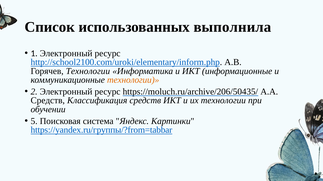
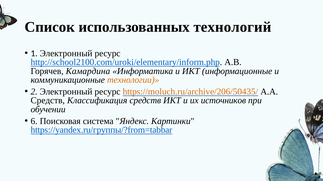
выполнила: выполнила -> технологий
Горячев Технологии: Технологии -> Камардина
https://moluch.ru/archive/206/50435/ colour: black -> orange
их технологии: технологии -> источников
5: 5 -> 6
